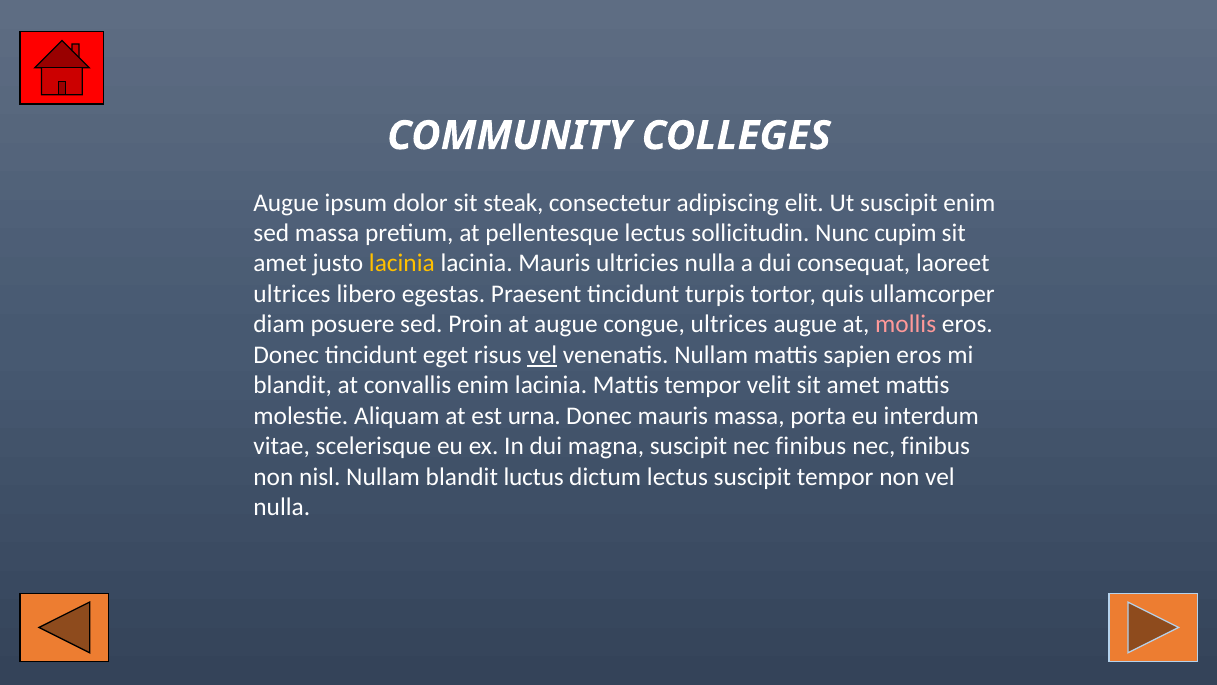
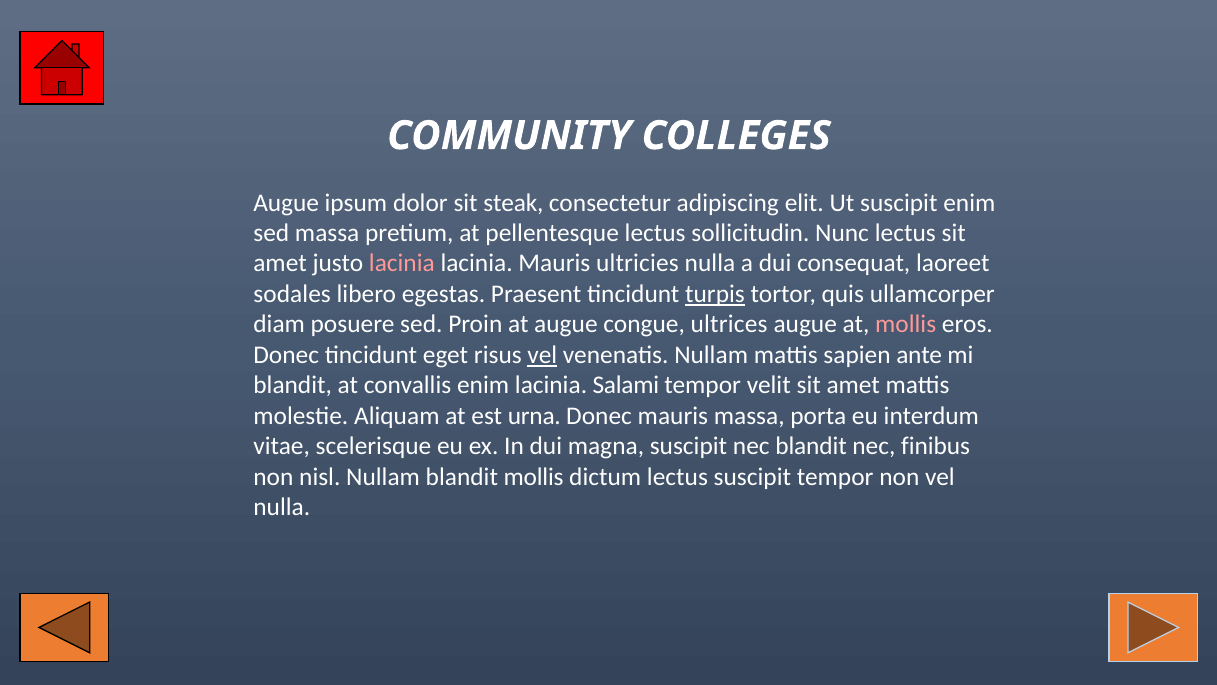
Nunc cupim: cupim -> lectus
lacinia at (402, 263) colour: yellow -> pink
ultrices at (292, 294): ultrices -> sodales
turpis underline: none -> present
sapien eros: eros -> ante
lacinia Mattis: Mattis -> Salami
suscipit nec finibus: finibus -> blandit
blandit luctus: luctus -> mollis
